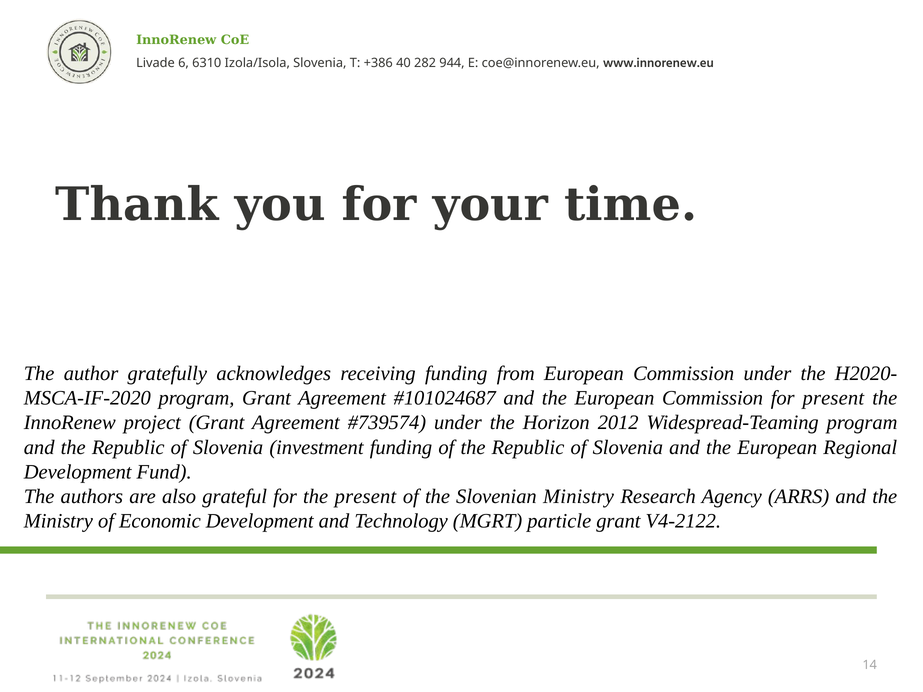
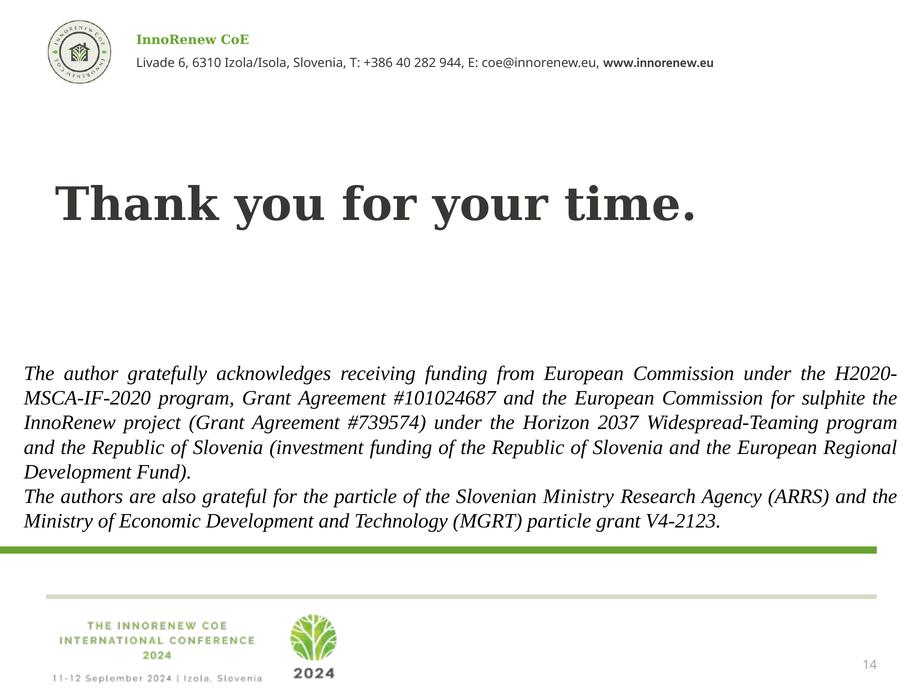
for present: present -> sulphite
2012: 2012 -> 2037
the present: present -> particle
V4-2122: V4-2122 -> V4-2123
